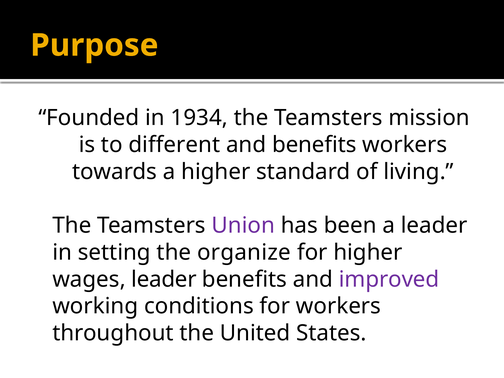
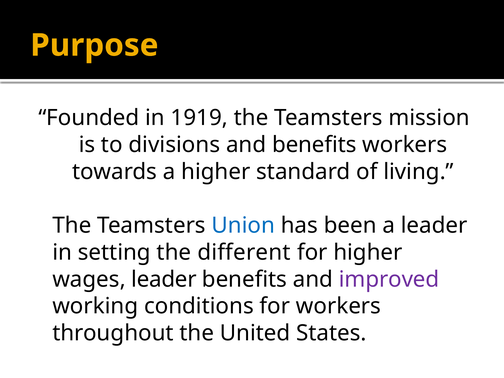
1934: 1934 -> 1919
different: different -> divisions
Union colour: purple -> blue
organize: organize -> different
